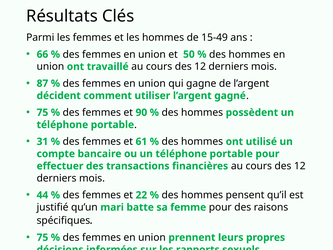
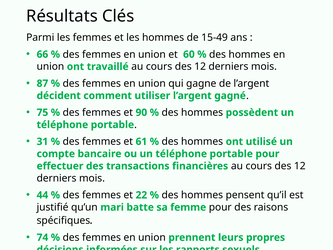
50: 50 -> 60
75 at (42, 237): 75 -> 74
